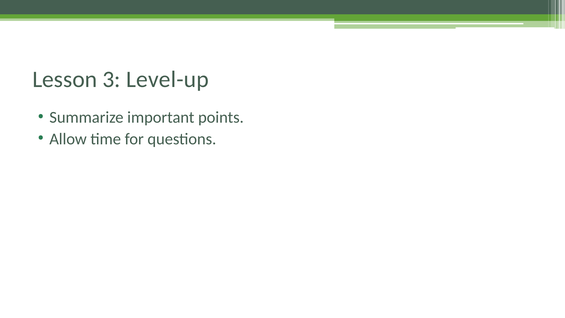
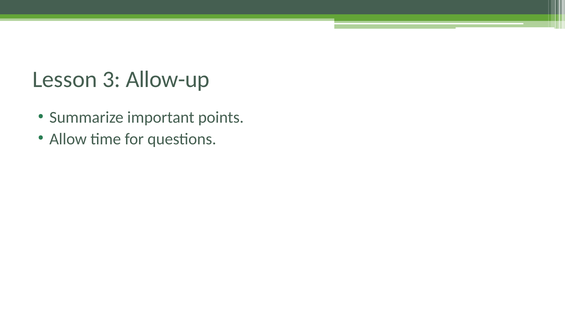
Level-up: Level-up -> Allow-up
